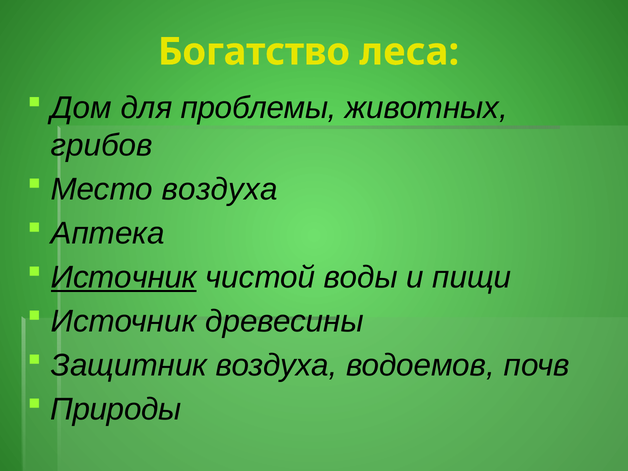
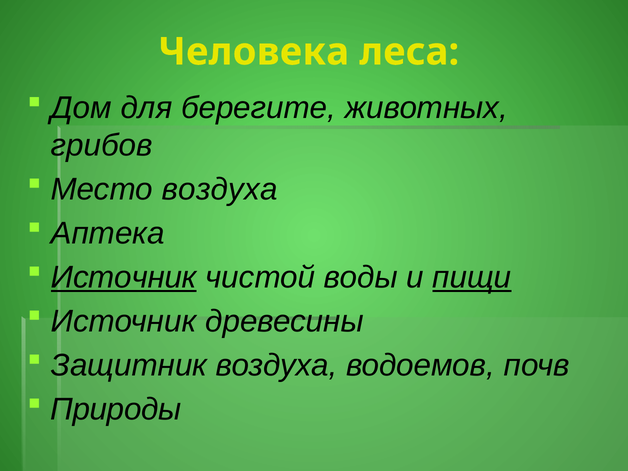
Богатство: Богатство -> Человека
проблемы: проблемы -> берегите
пищи underline: none -> present
